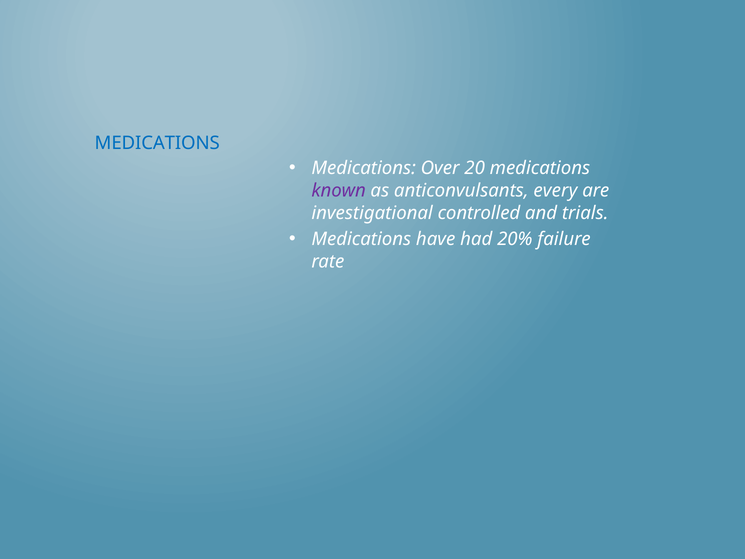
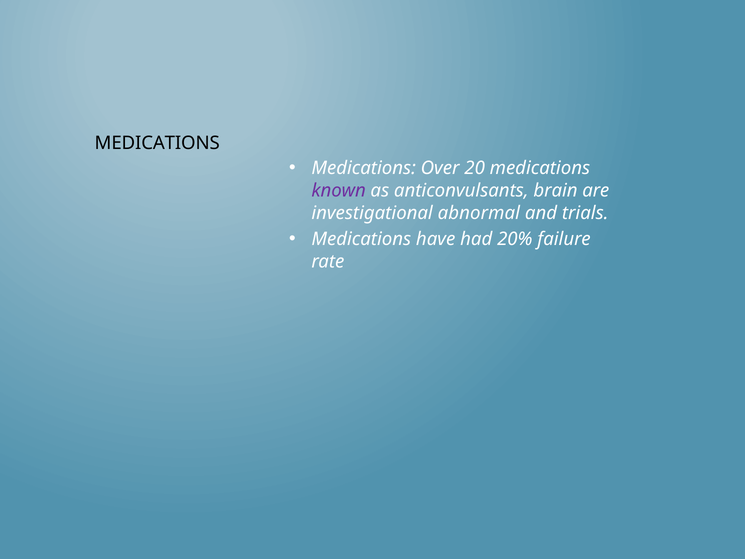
MEDICATIONS at (157, 143) colour: blue -> black
every: every -> brain
controlled: controlled -> abnormal
